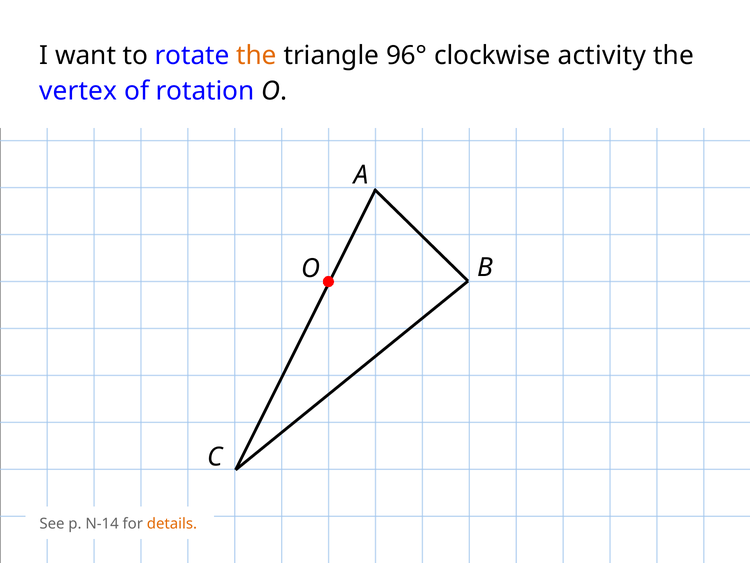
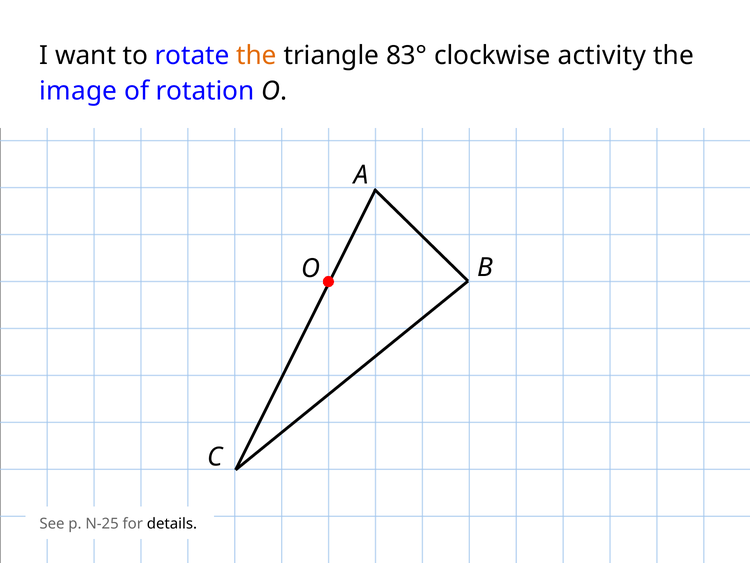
96°: 96° -> 83°
vertex: vertex -> image
N-14: N-14 -> N-25
details colour: orange -> black
